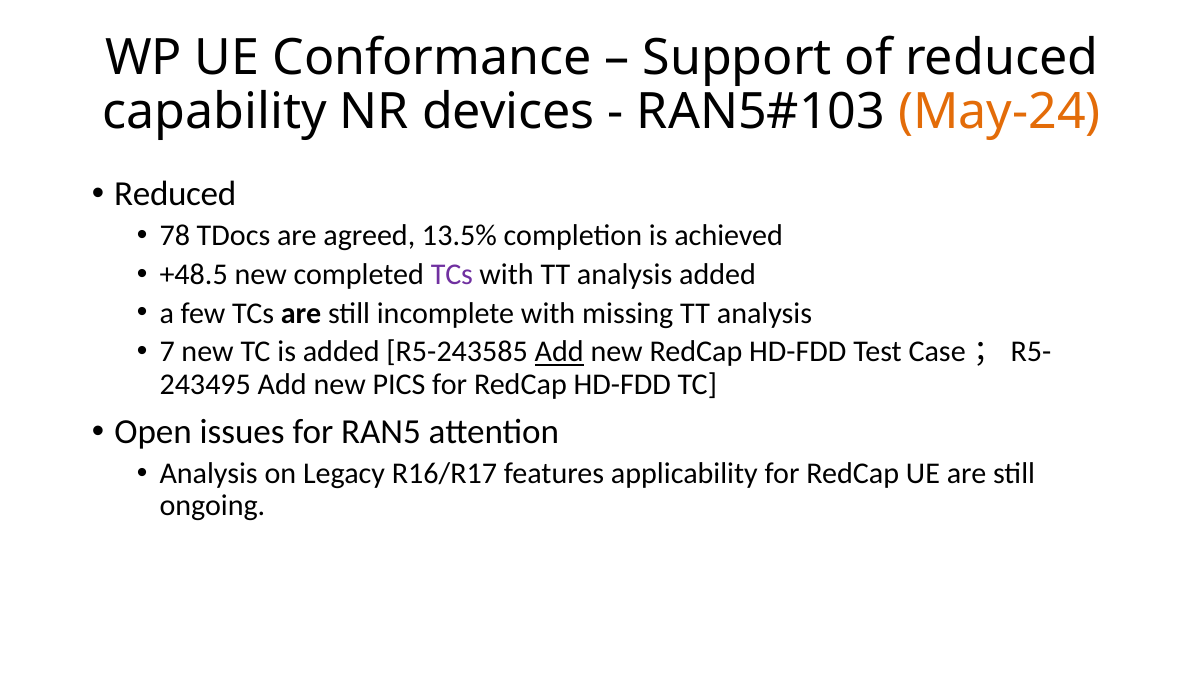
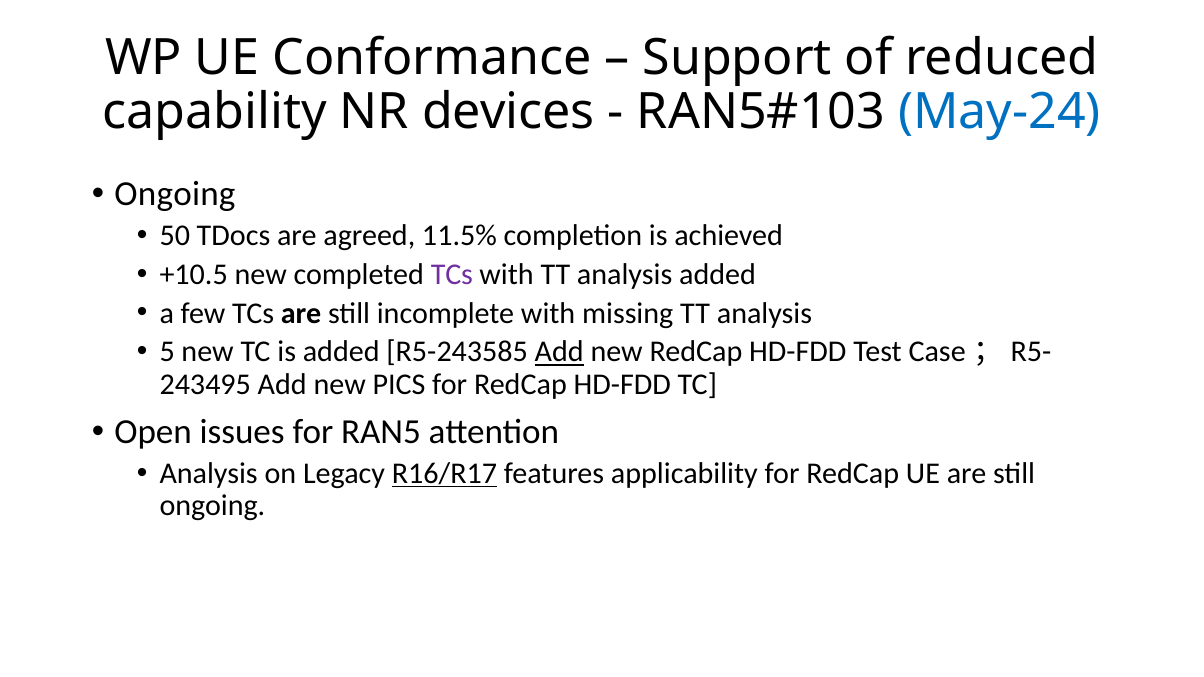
May-24 colour: orange -> blue
Reduced at (175, 194): Reduced -> Ongoing
78: 78 -> 50
13.5%: 13.5% -> 11.5%
+48.5: +48.5 -> +10.5
7: 7 -> 5
R16/R17 underline: none -> present
